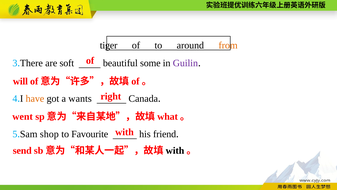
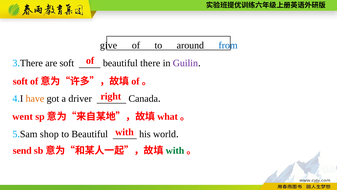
tiger: tiger -> give
from colour: orange -> blue
beautiful some: some -> there
will at (20, 81): will -> soft
wants: wants -> driver
to Favourite: Favourite -> Beautiful
friend: friend -> world
with at (175, 150) colour: black -> green
